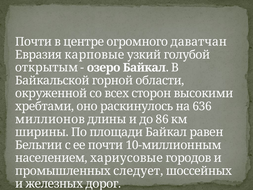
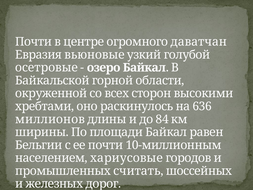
карповые: карповые -> вьюновые
открытым: открытым -> осетровые
86: 86 -> 84
следует: следует -> считать
